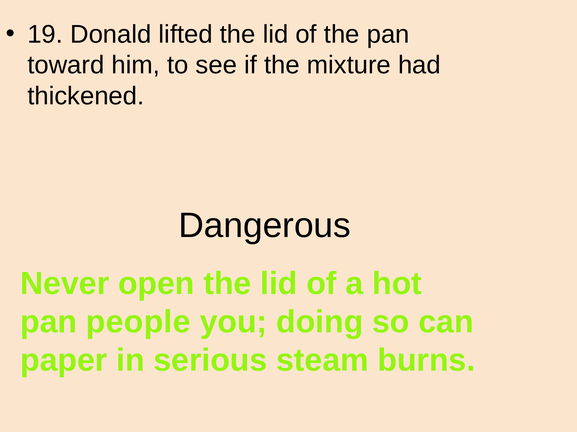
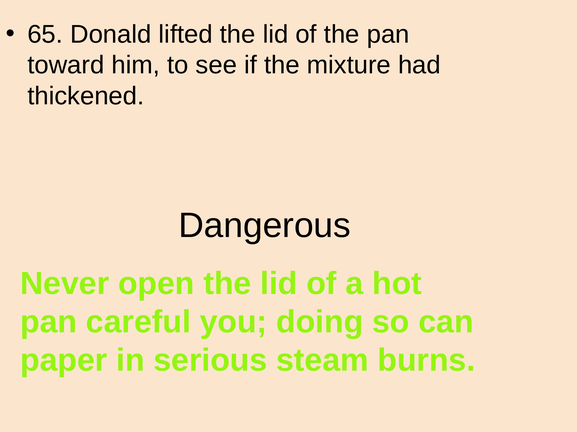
19: 19 -> 65
people: people -> careful
